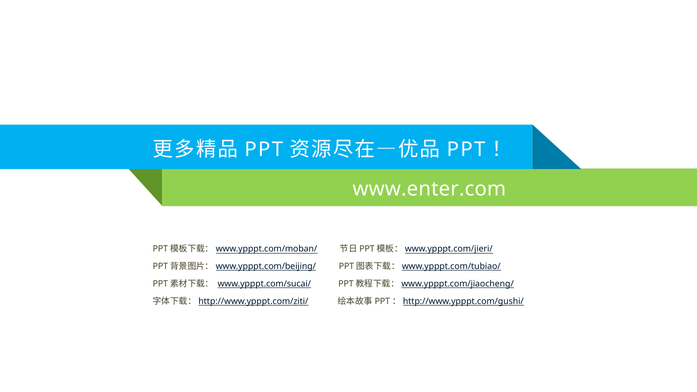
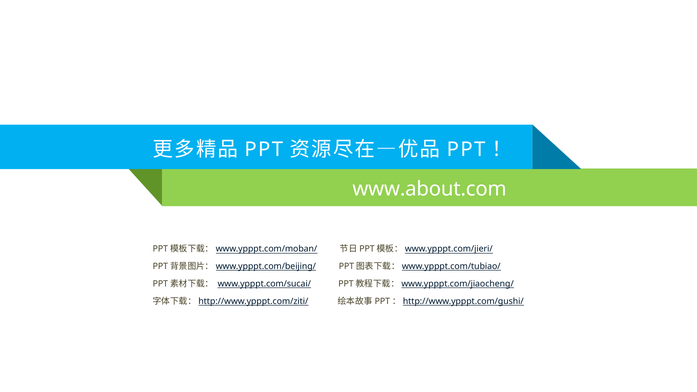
www.enter.com: www.enter.com -> www.about.com
